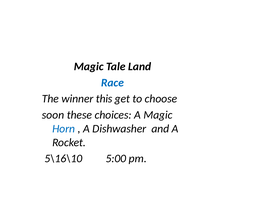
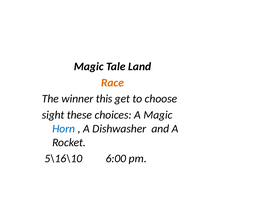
Race colour: blue -> orange
soon: soon -> sight
5:00: 5:00 -> 6:00
